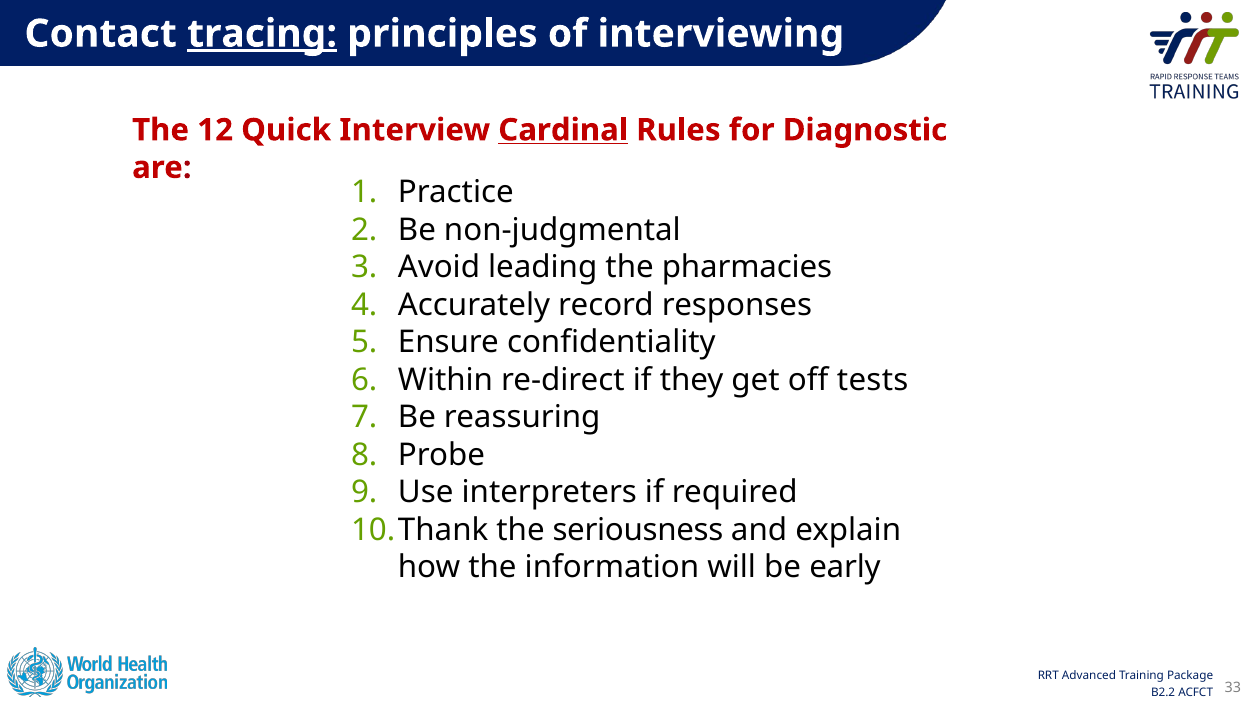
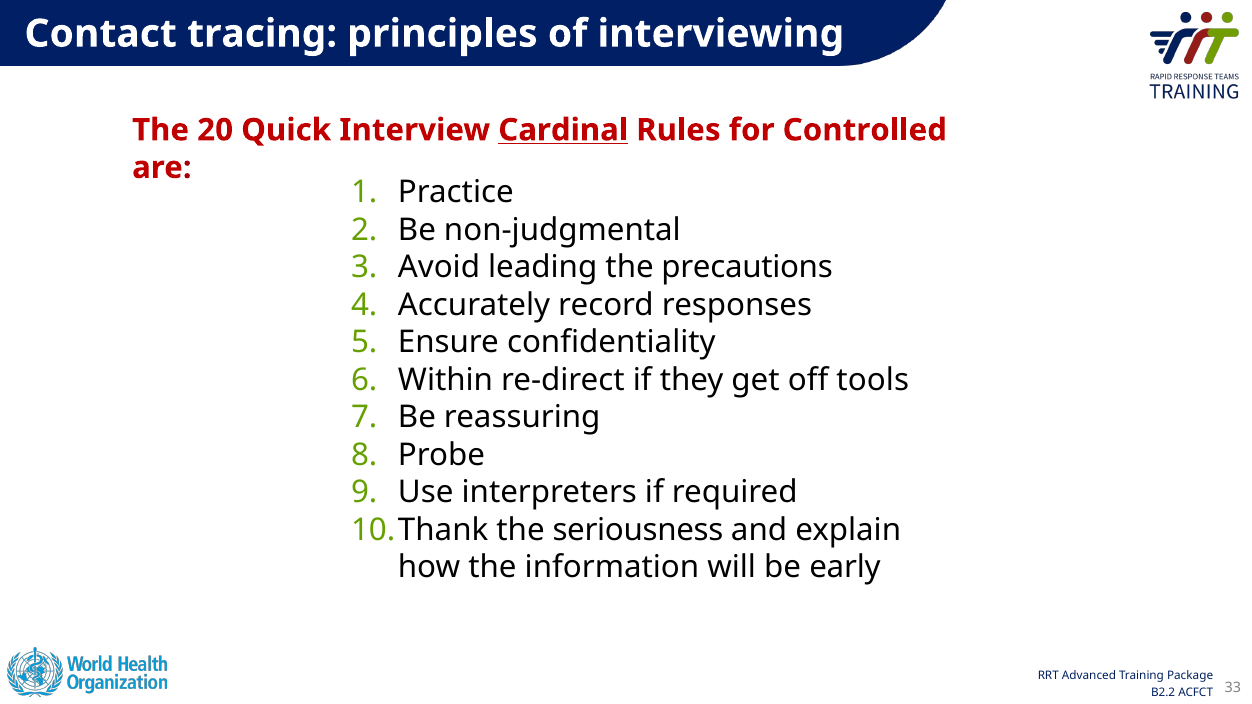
tracing underline: present -> none
12: 12 -> 20
Diagnostic: Diagnostic -> Controlled
pharmacies: pharmacies -> precautions
tests: tests -> tools
